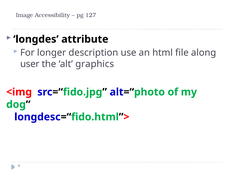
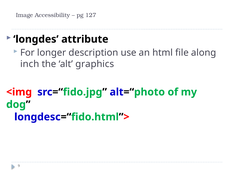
user: user -> inch
